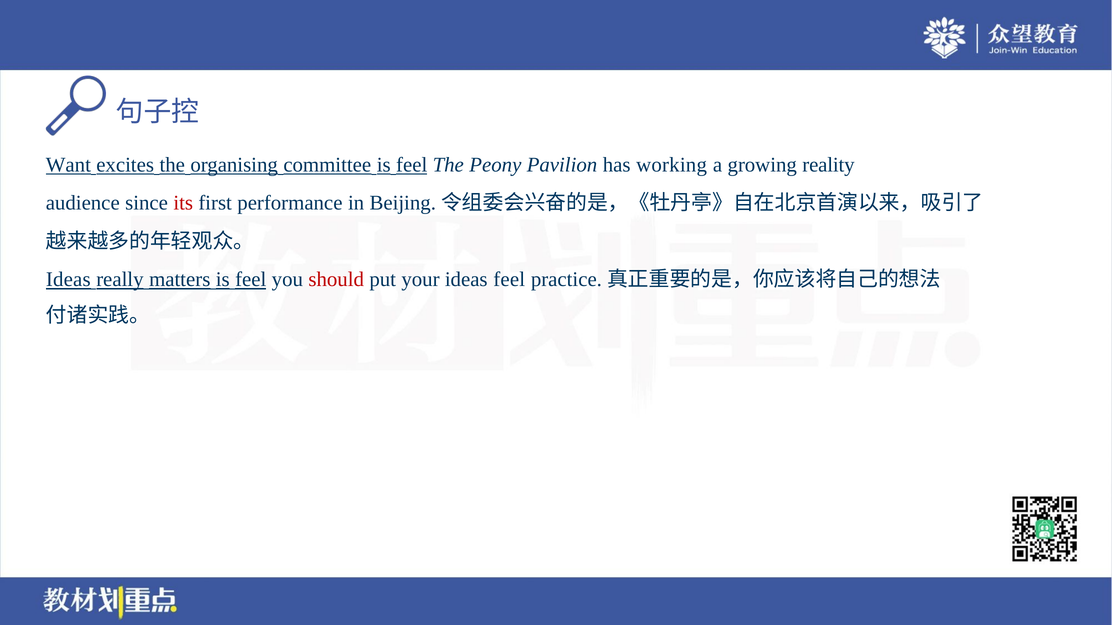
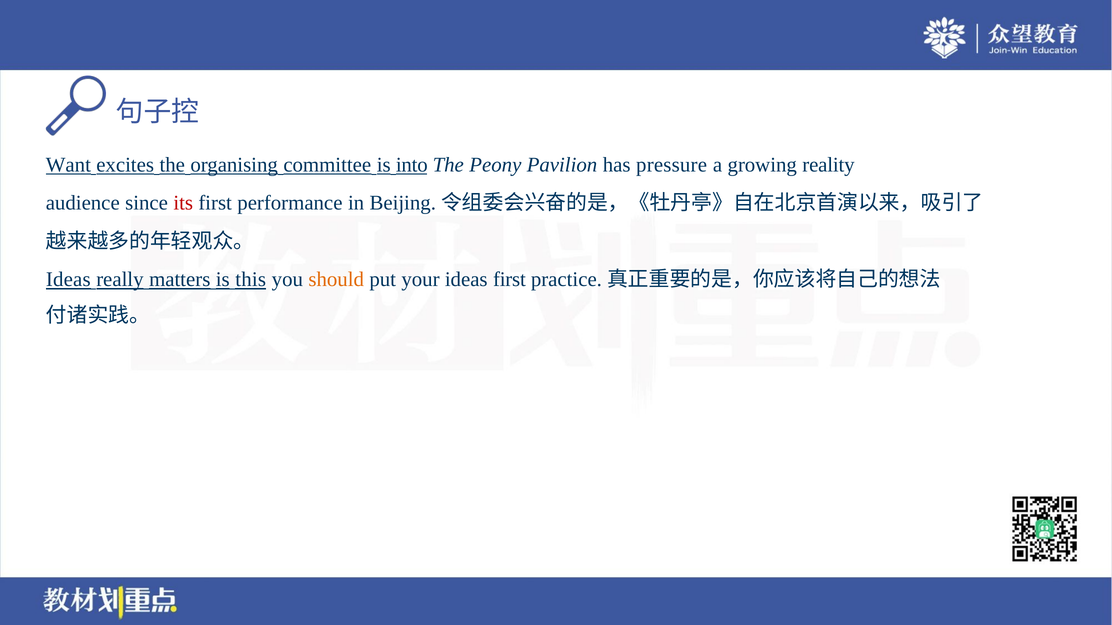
committee is feel: feel -> into
working: working -> pressure
matters is feel: feel -> this
should colour: red -> orange
ideas feel: feel -> first
